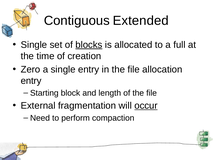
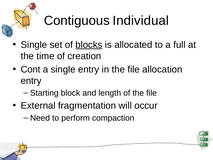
Extended: Extended -> Individual
Zero: Zero -> Cont
occur underline: present -> none
